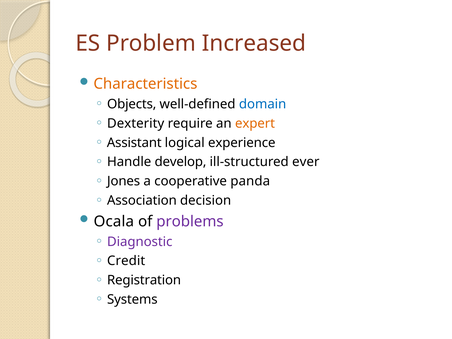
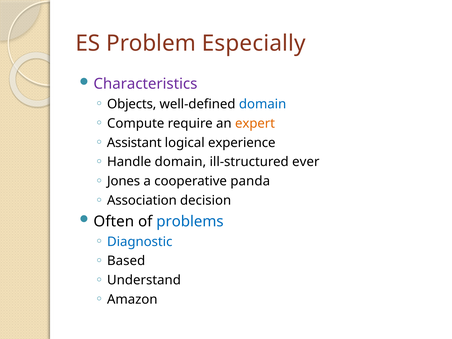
Increased: Increased -> Especially
Characteristics colour: orange -> purple
Dexterity: Dexterity -> Compute
Handle develop: develop -> domain
Ocala: Ocala -> Often
problems colour: purple -> blue
Diagnostic colour: purple -> blue
Credit: Credit -> Based
Registration: Registration -> Understand
Systems: Systems -> Amazon
